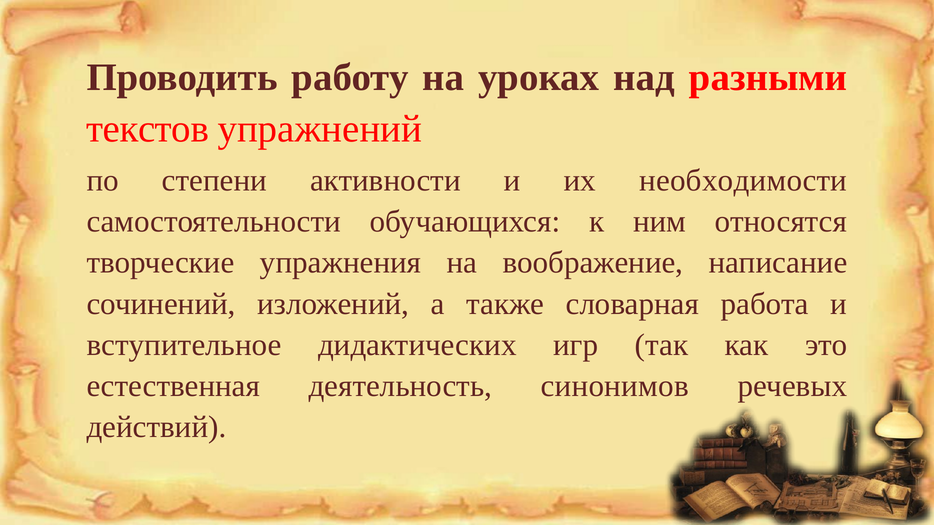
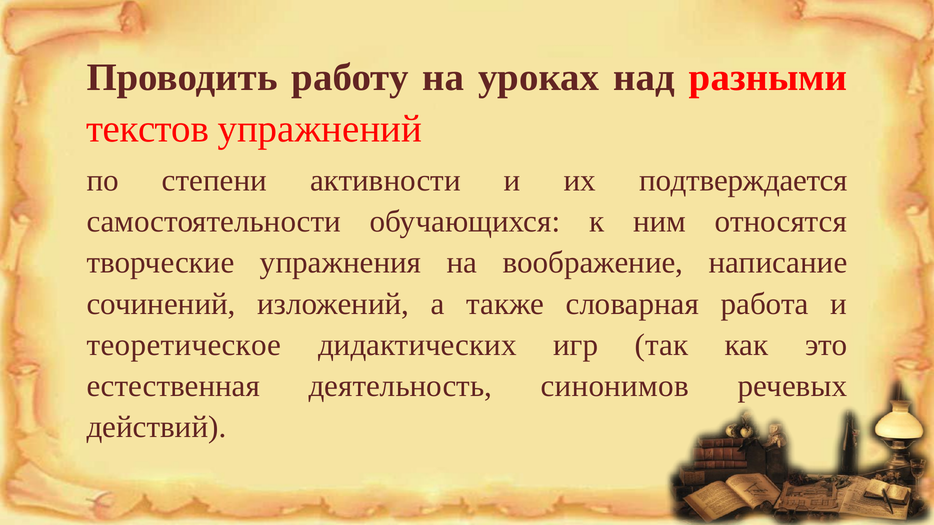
необходимости: необходимости -> подтверждается
вступительное: вступительное -> теоретическое
